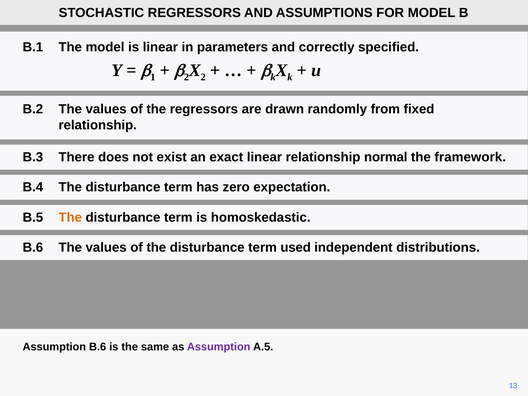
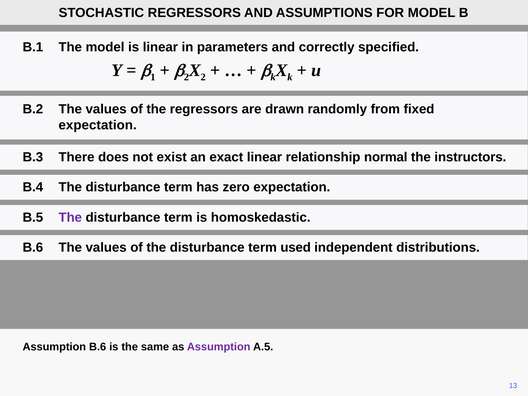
relationship at (98, 125): relationship -> expectation
framework: framework -> instructors
The at (70, 217) colour: orange -> purple
